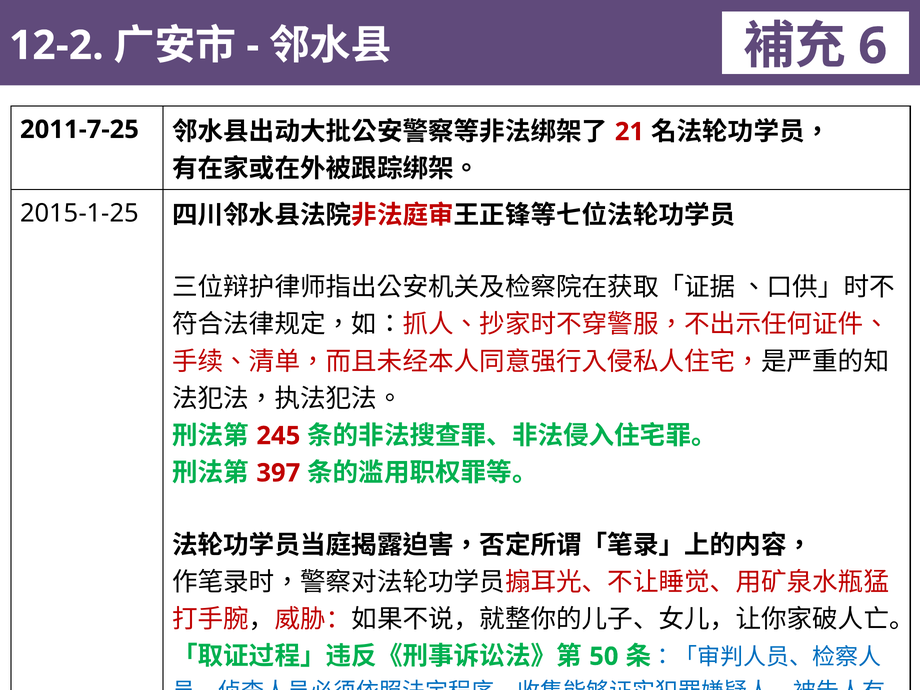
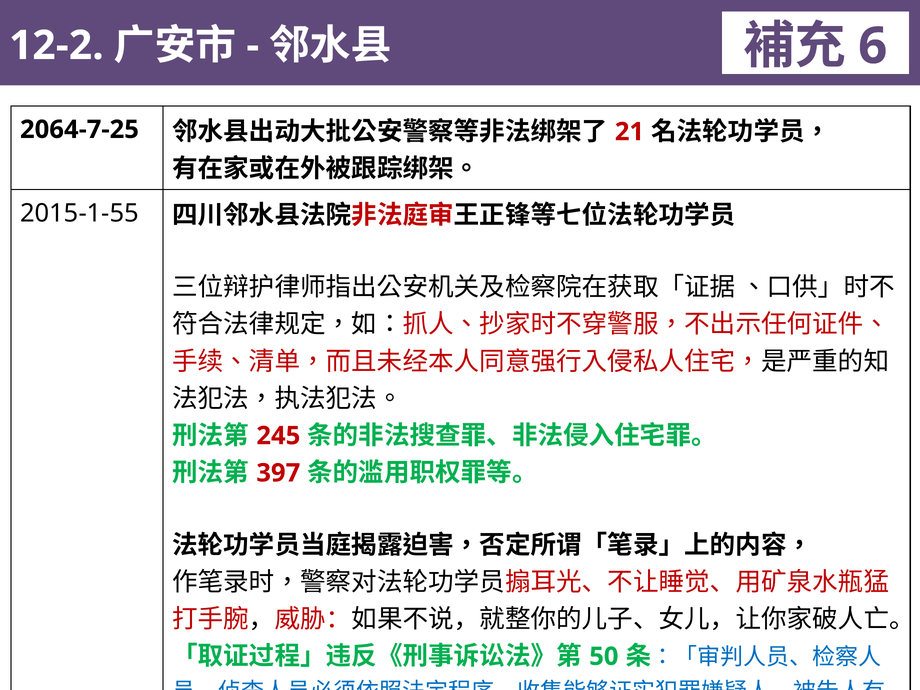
2011-7-25: 2011-7-25 -> 2064-7-25
2015-1-25: 2015-1-25 -> 2015-1-55
